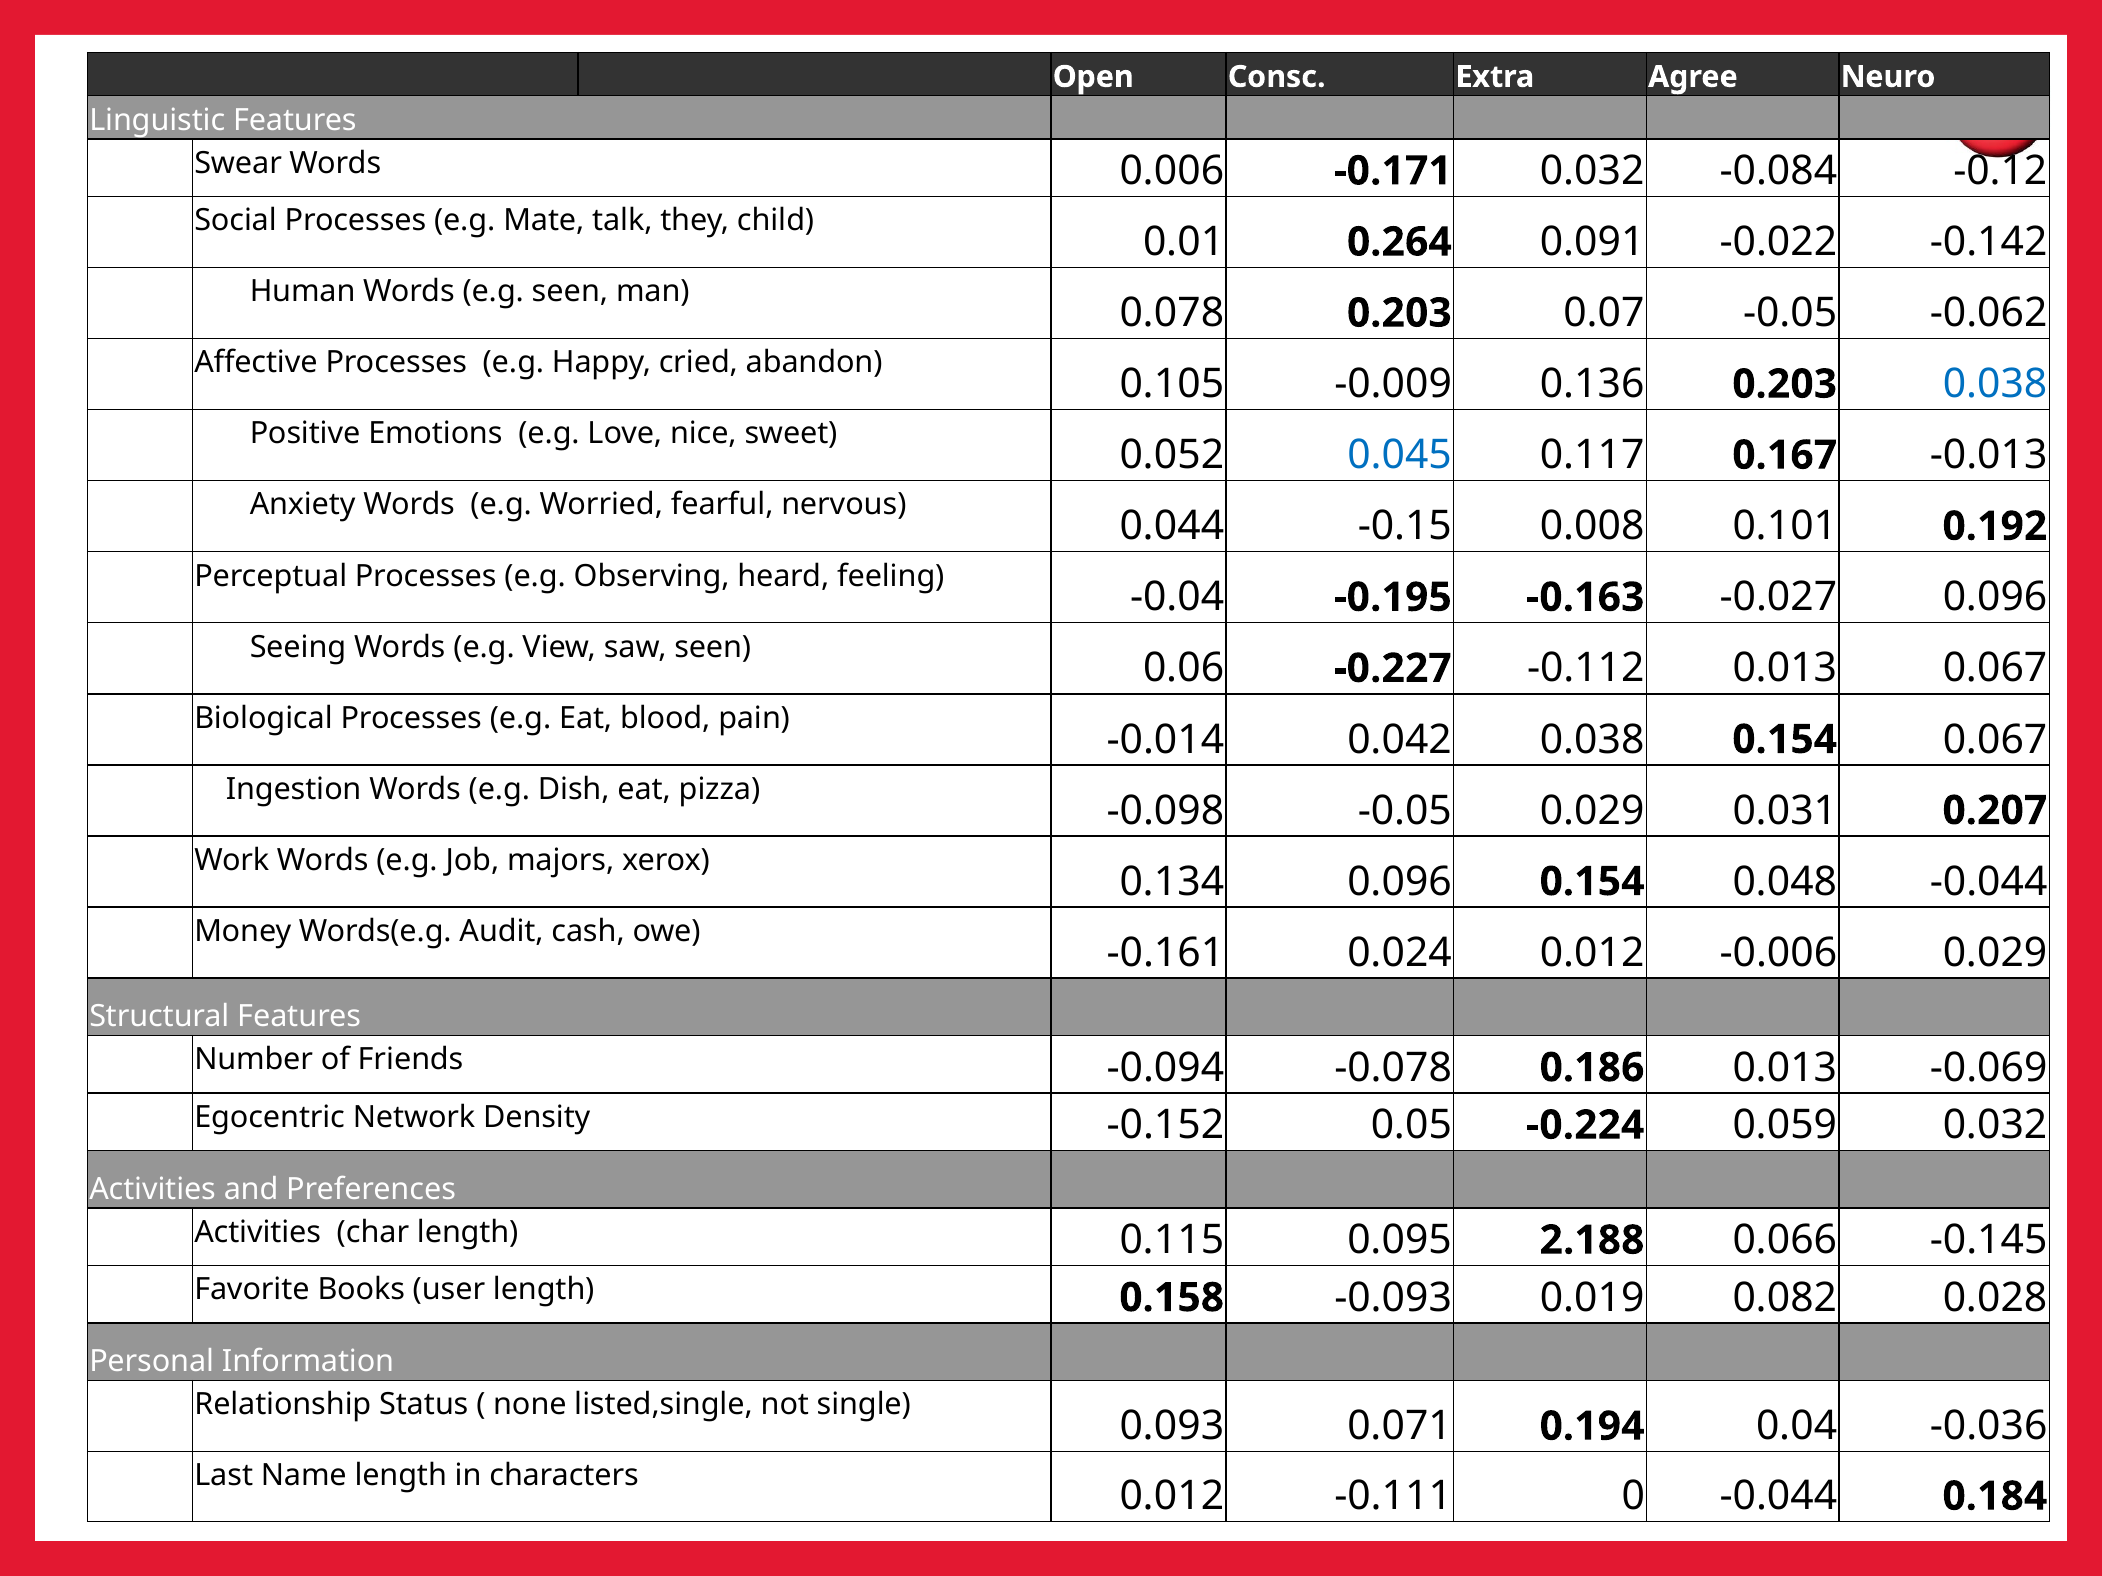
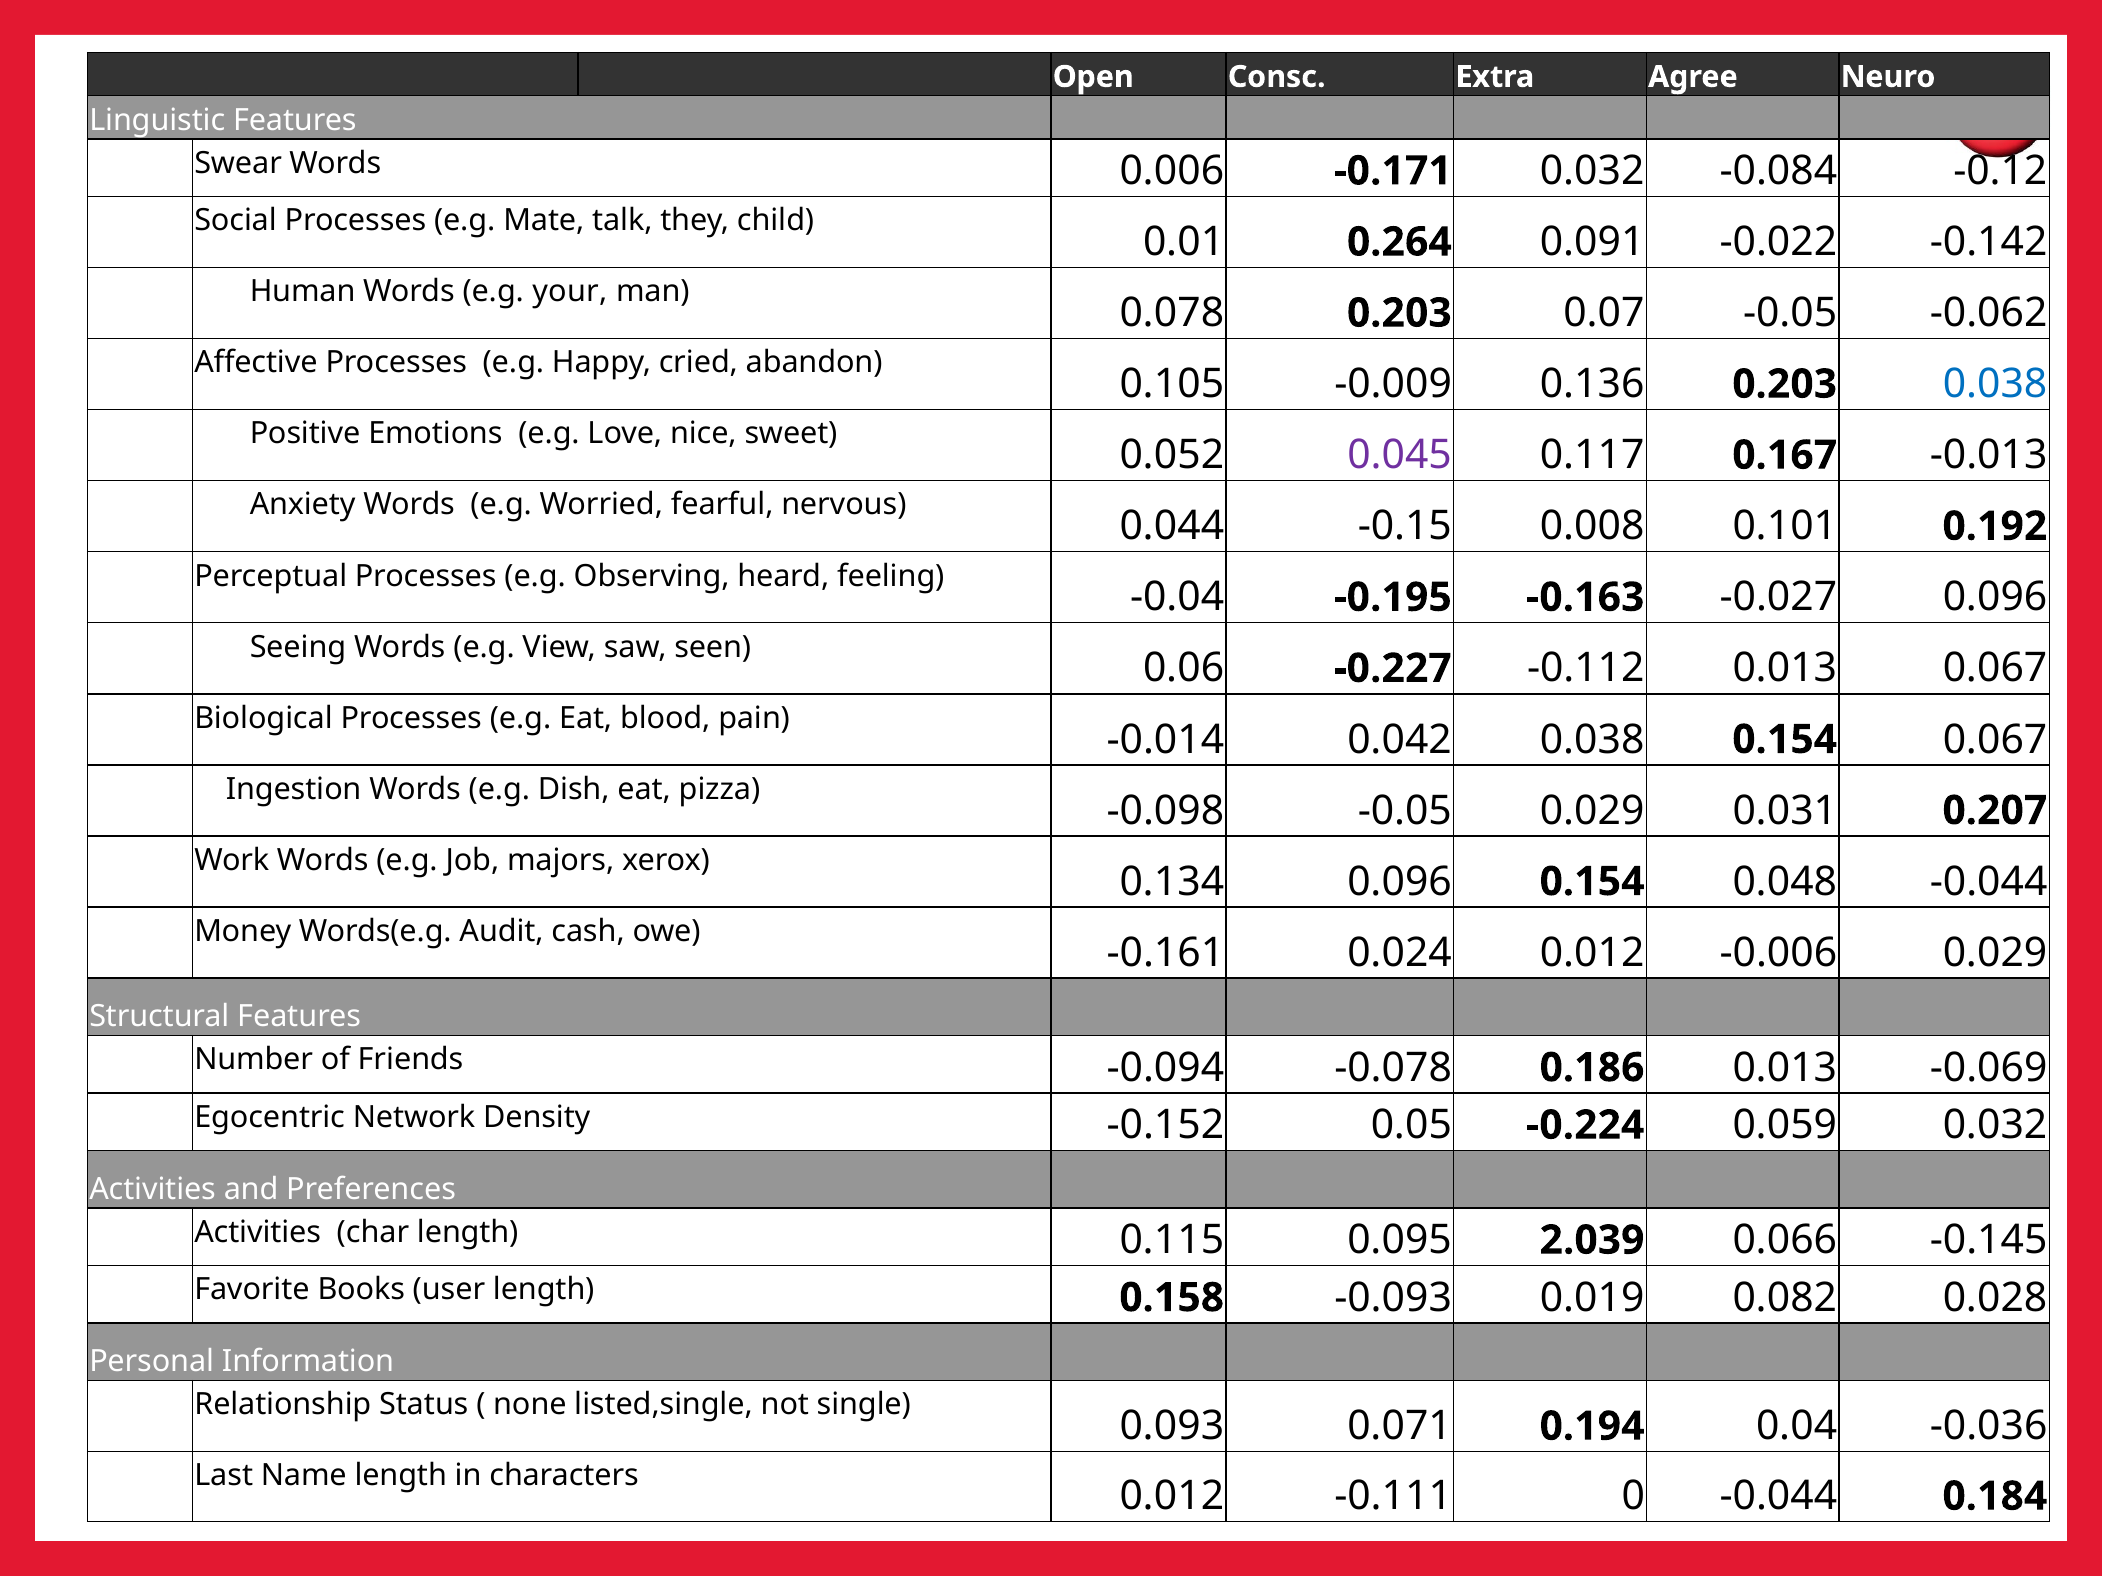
e.g seen: seen -> your
0.045 colour: blue -> purple
2.188: 2.188 -> 2.039
